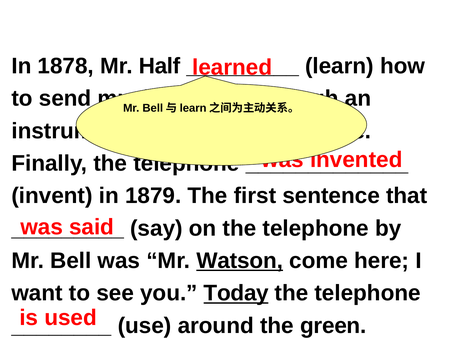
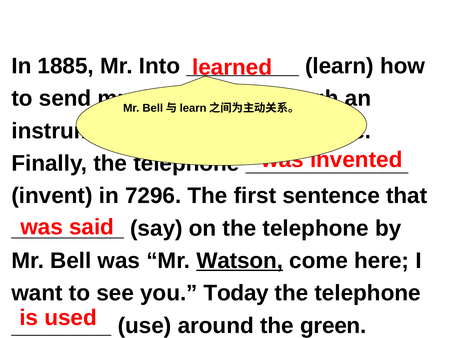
1878: 1878 -> 1885
Half: Half -> Into
1879: 1879 -> 7296
Today underline: present -> none
